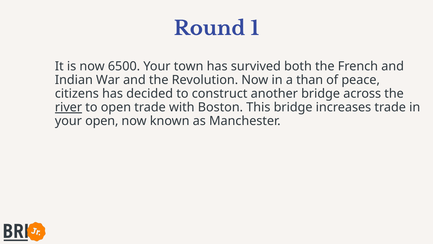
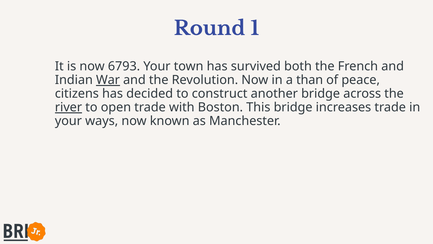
6500: 6500 -> 6793
War underline: none -> present
your open: open -> ways
